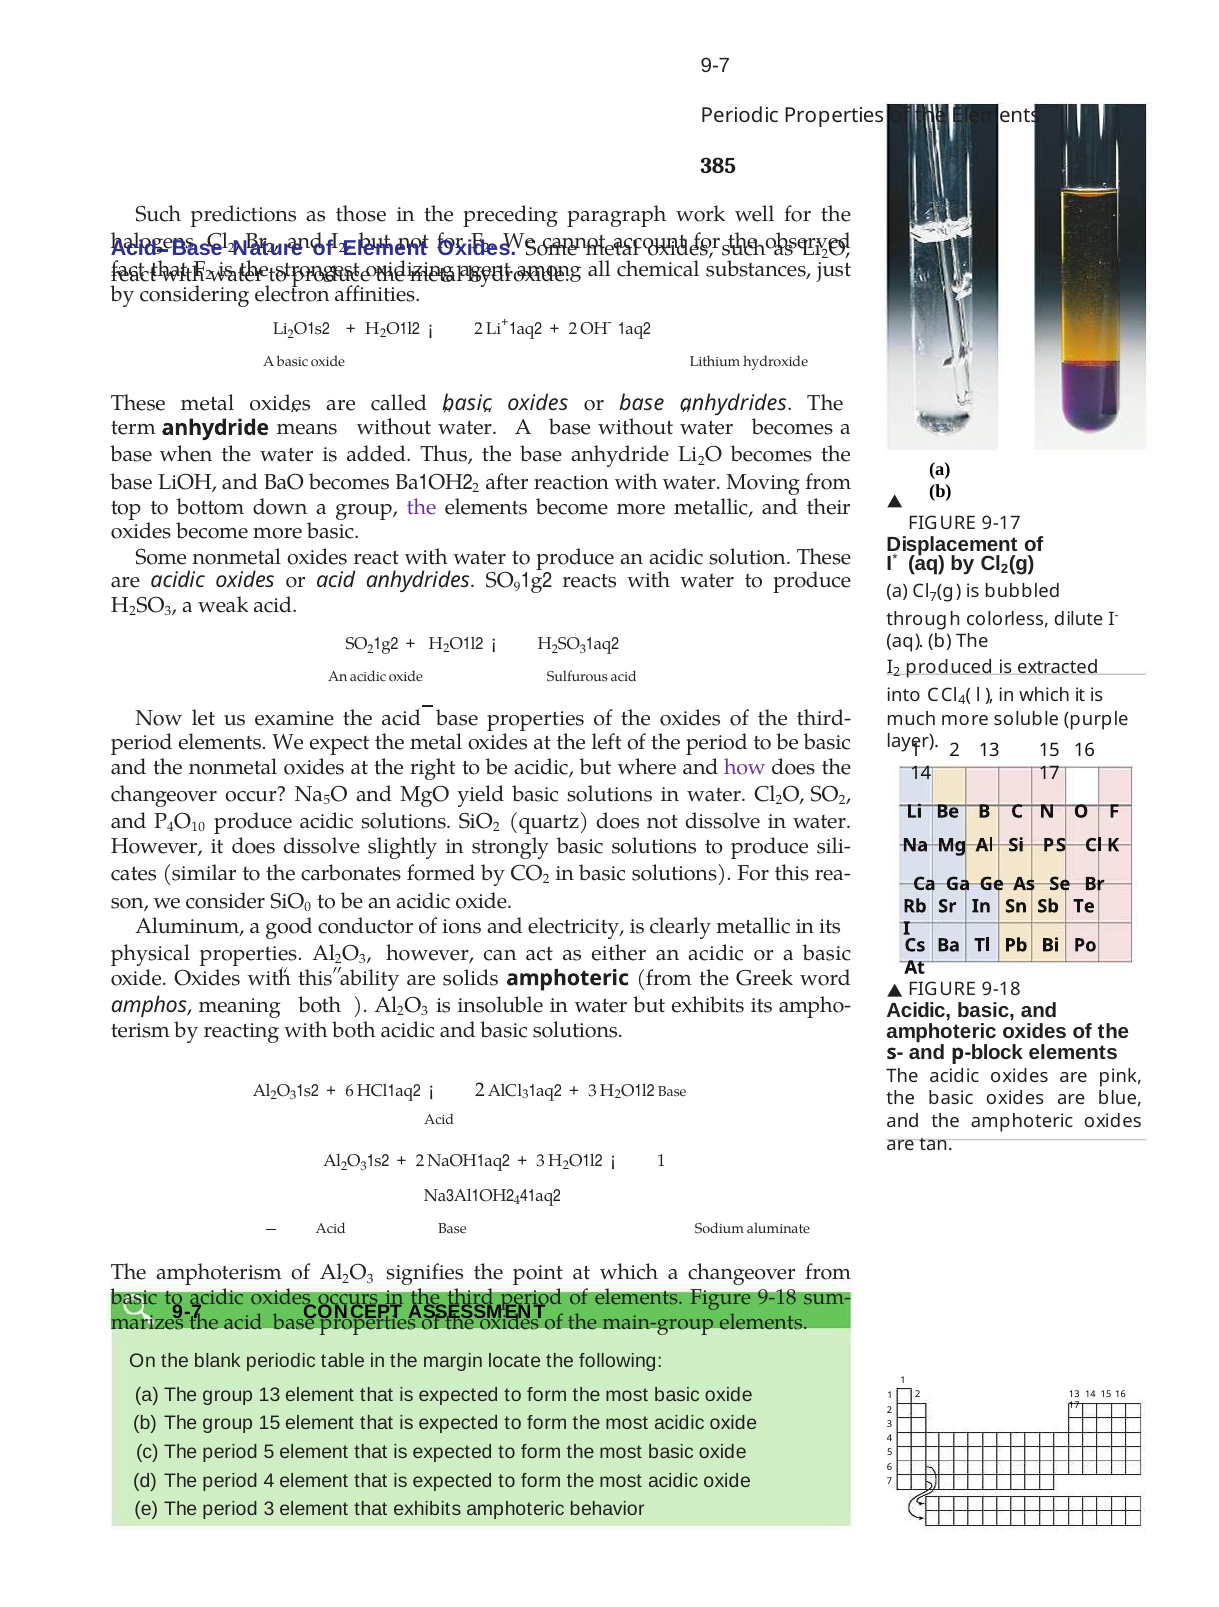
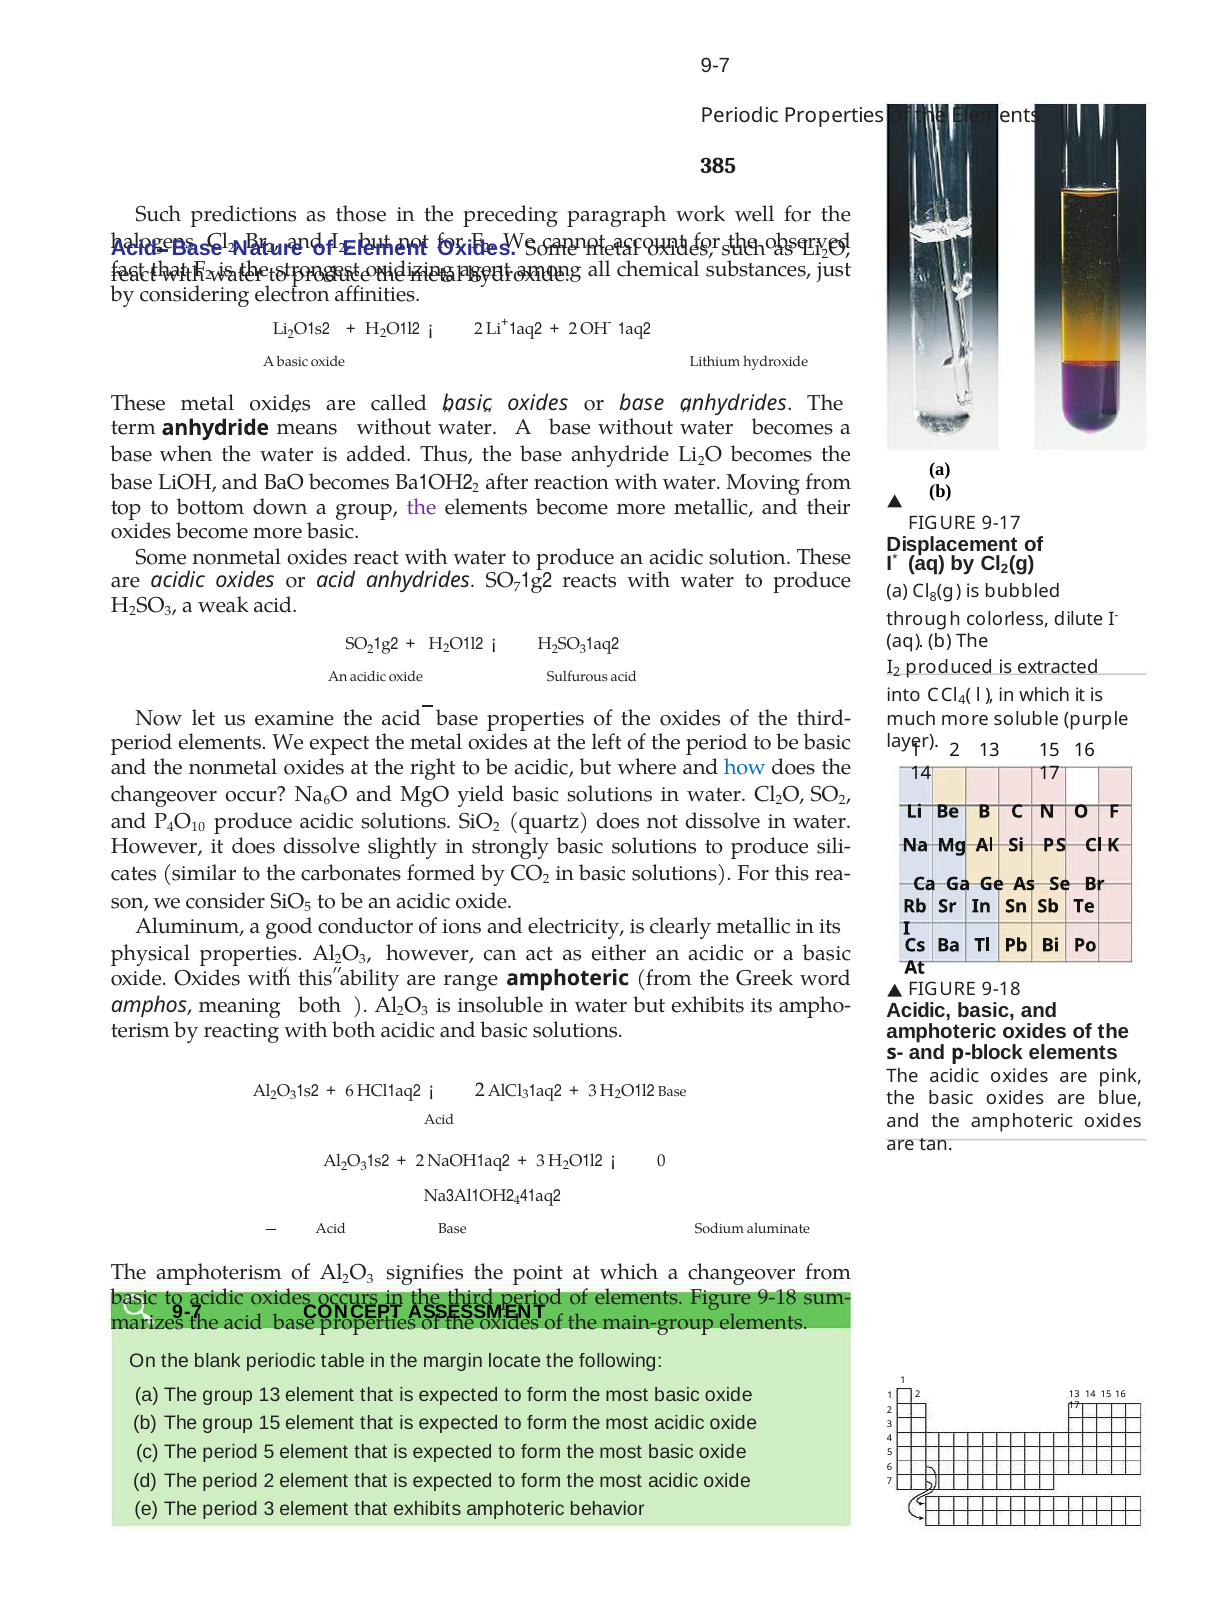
9 at (517, 587): 9 -> 7
Cl 7: 7 -> 8
how colour: purple -> blue
Na 5: 5 -> 6
0 at (308, 907): 0 -> 5
solids: solids -> range
1 at (661, 1161): 1 -> 0
period 4: 4 -> 2
